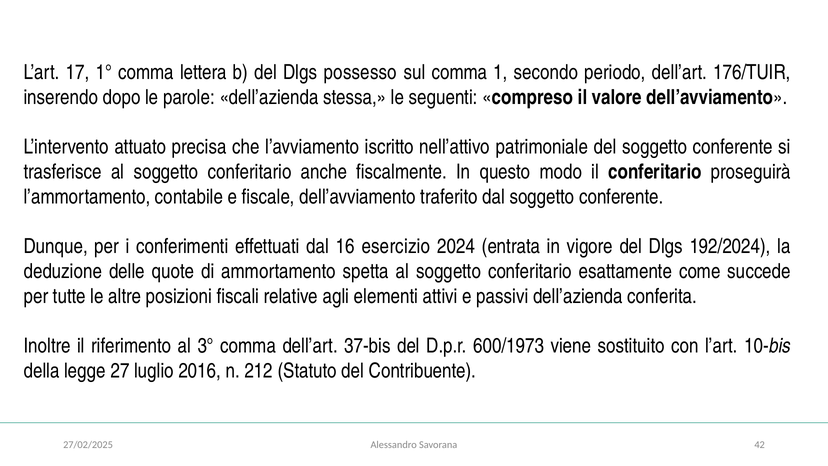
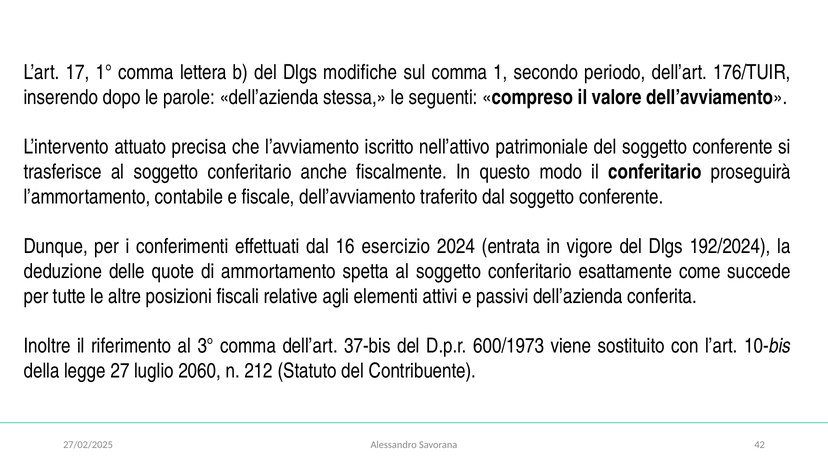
possesso: possesso -> modifiche
2016: 2016 -> 2060
